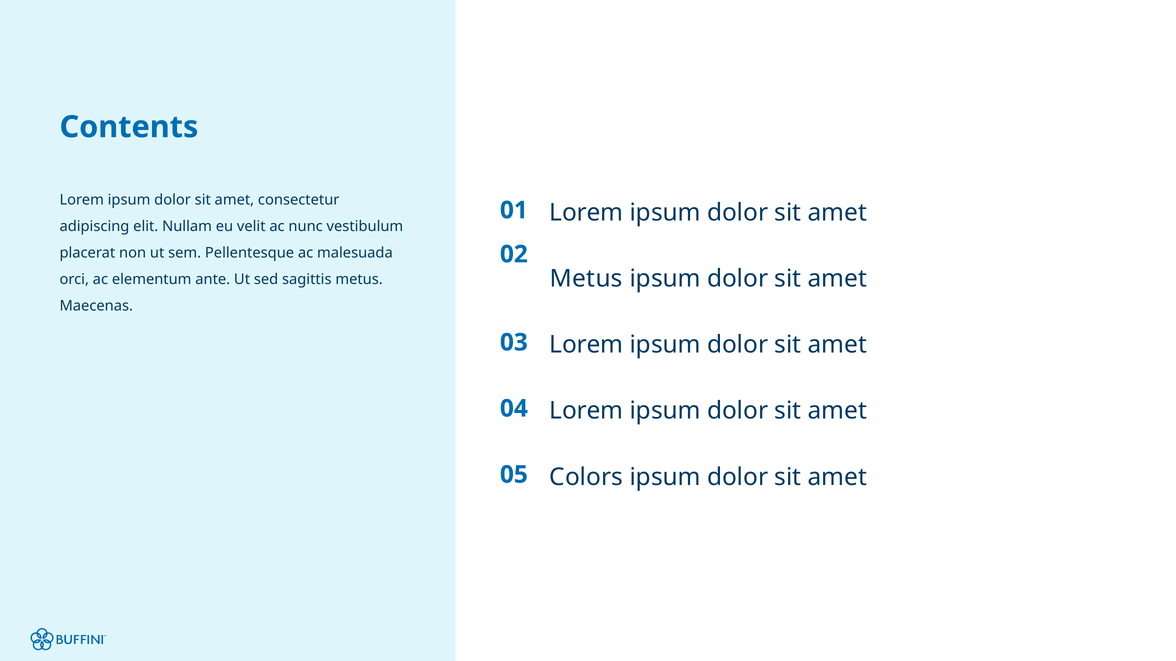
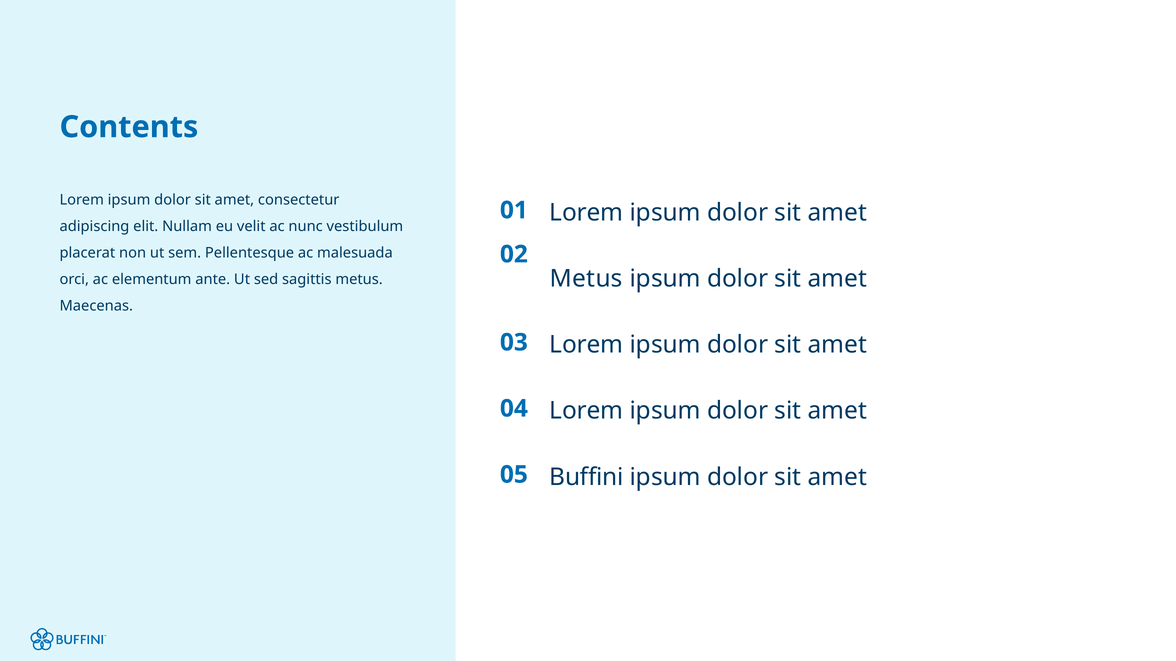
Colors: Colors -> Buffini
